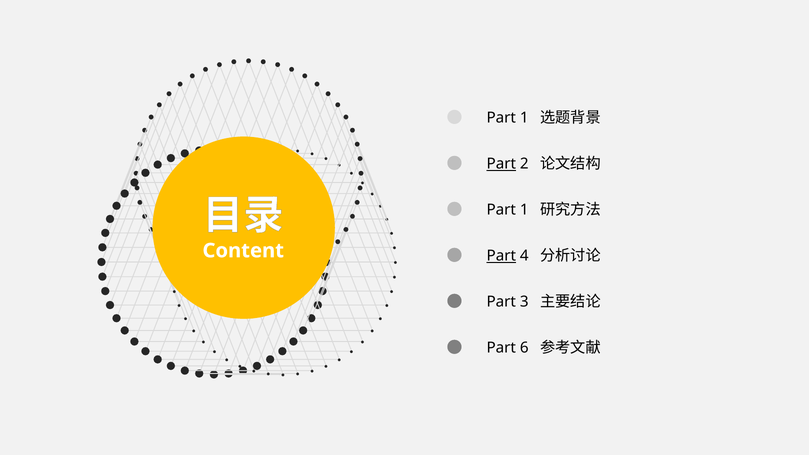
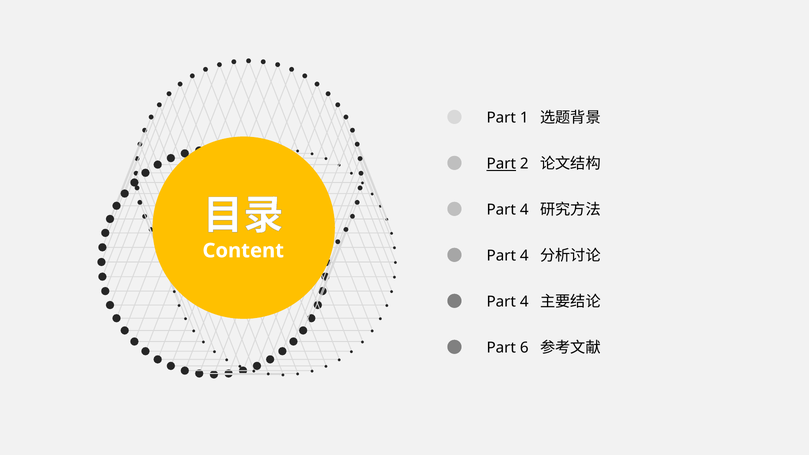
1 at (524, 210): 1 -> 4
Part at (501, 256) underline: present -> none
3 at (524, 302): 3 -> 4
